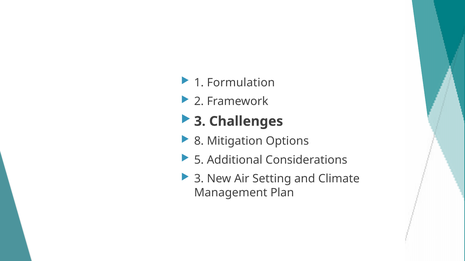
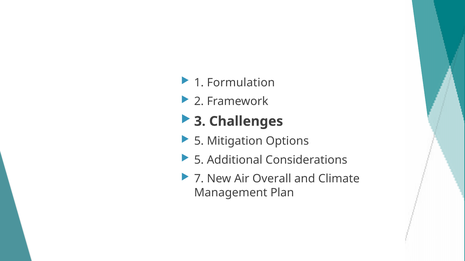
8 at (199, 141): 8 -> 5
3 at (199, 179): 3 -> 7
Setting: Setting -> Overall
